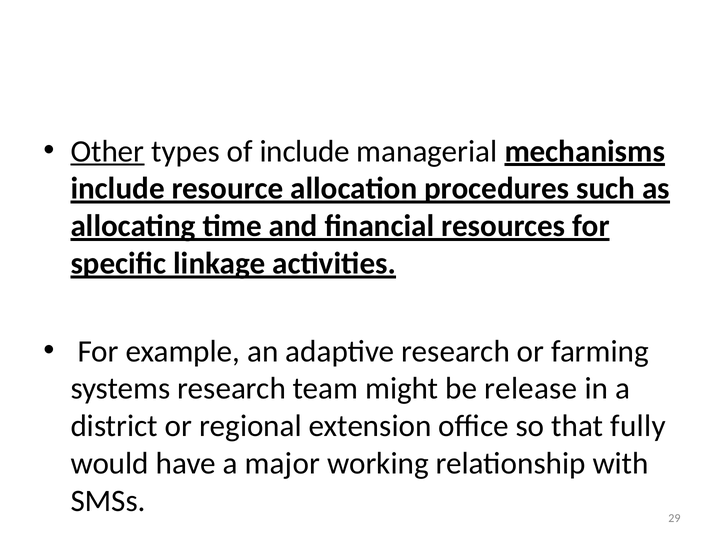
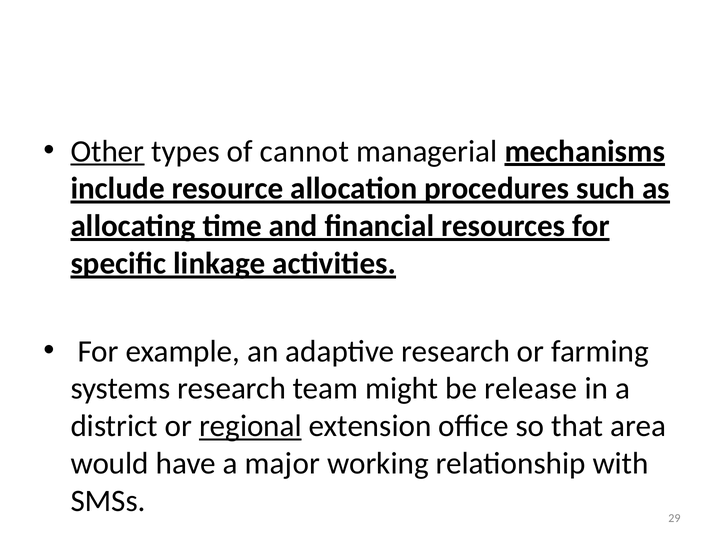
of include: include -> cannot
regional underline: none -> present
fully: fully -> area
